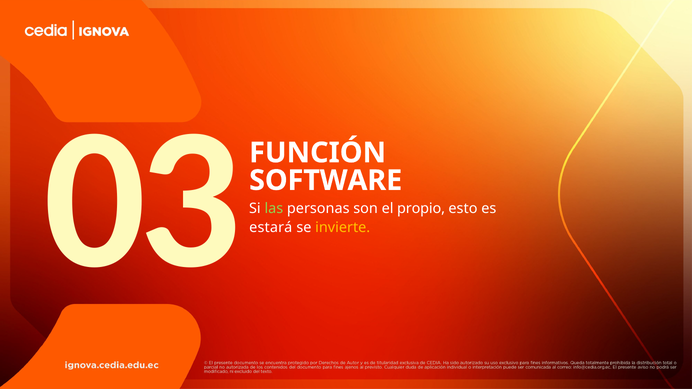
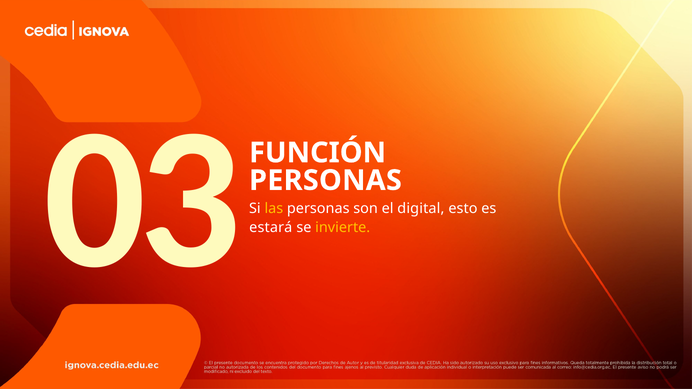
SOFTWARE at (326, 181): SOFTWARE -> PERSONAS
las colour: light green -> yellow
propio: propio -> digital
